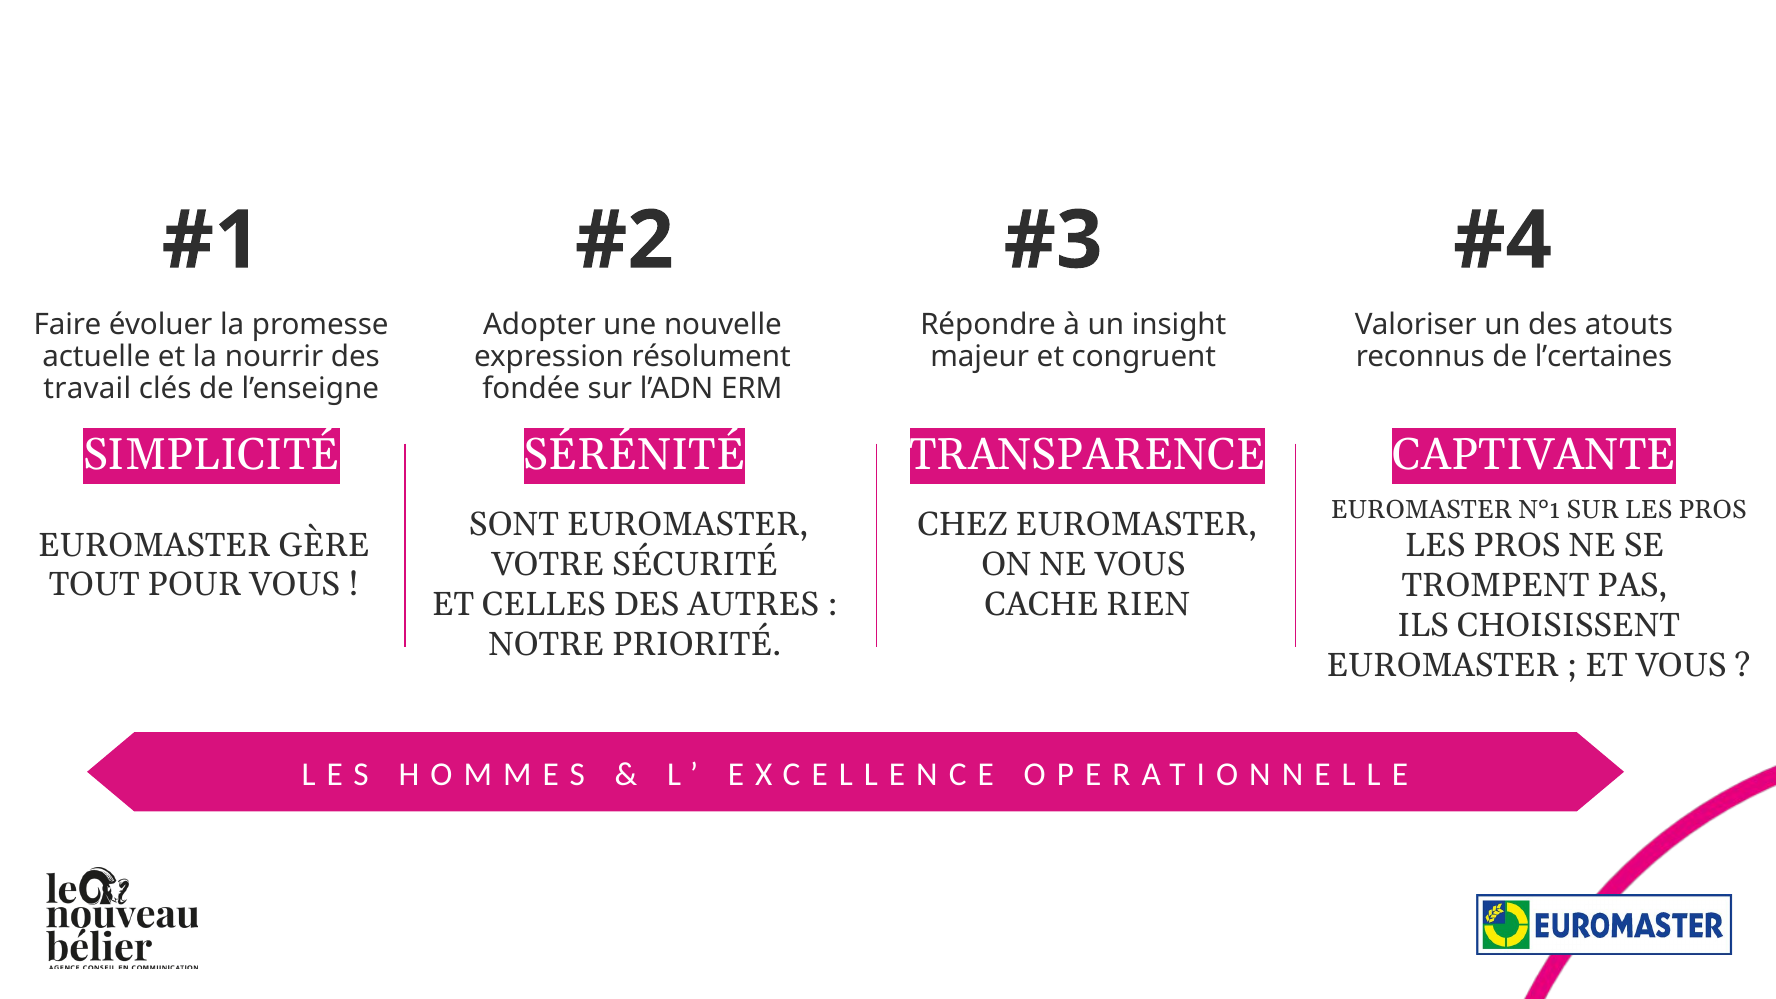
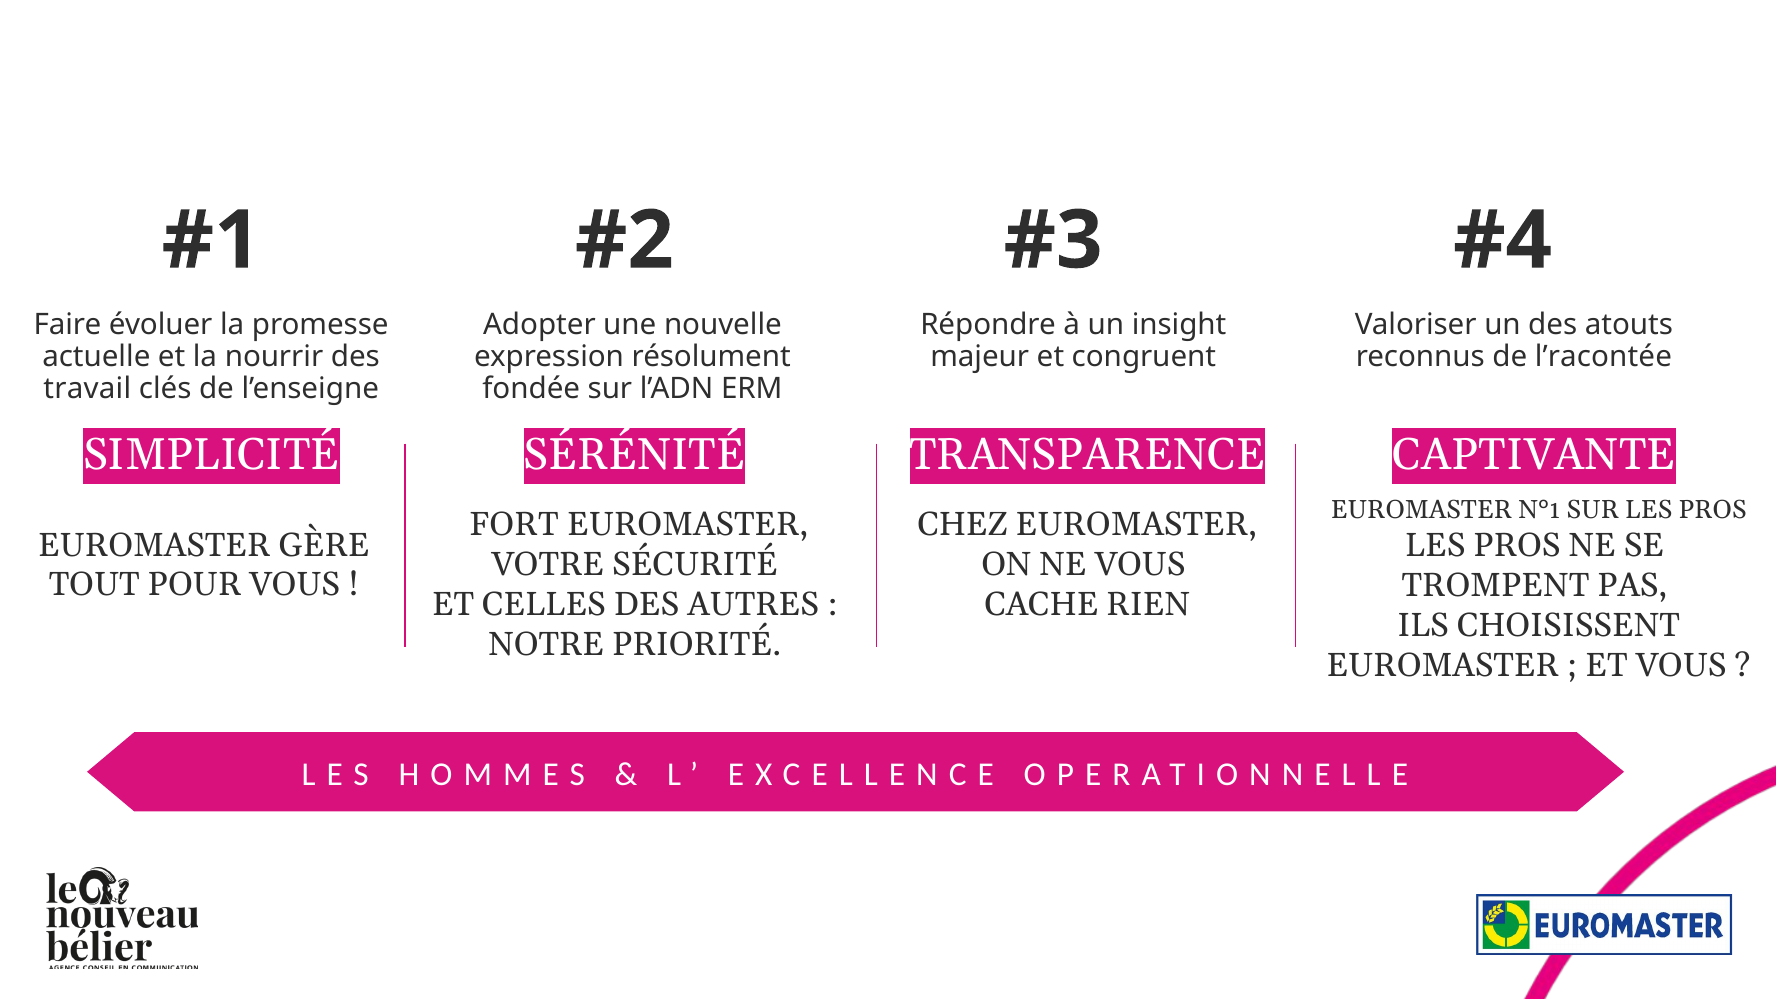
l’certaines: l’certaines -> l’racontée
SONT: SONT -> FORT
